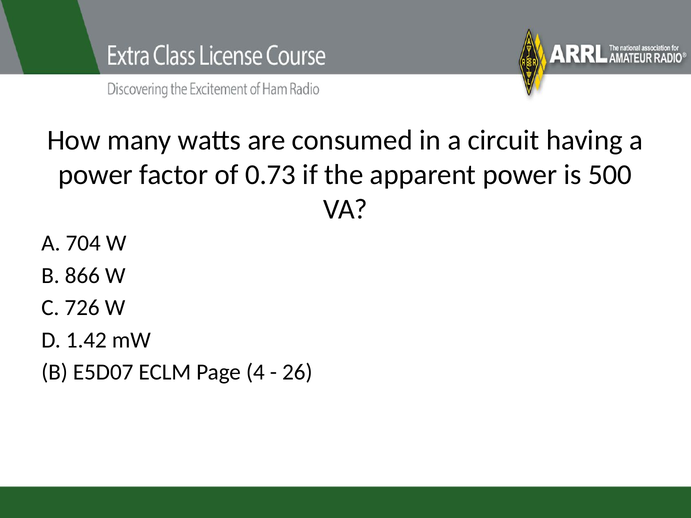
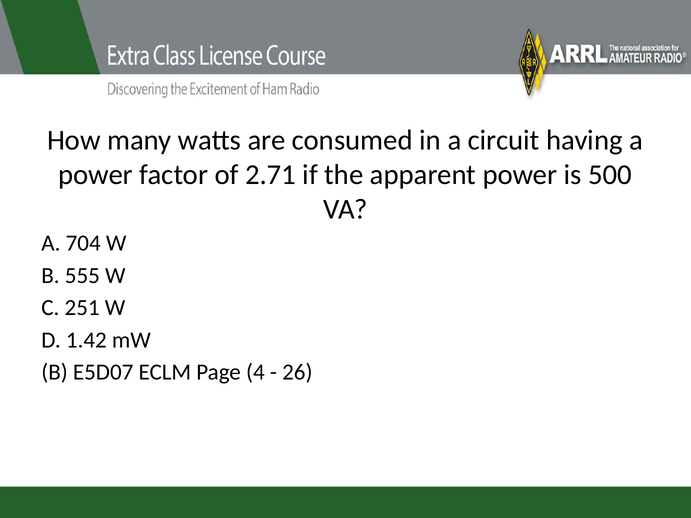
0.73: 0.73 -> 2.71
866: 866 -> 555
726: 726 -> 251
